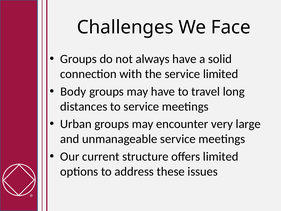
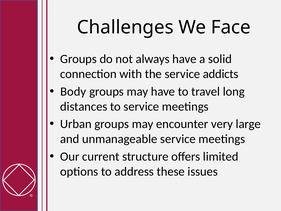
service limited: limited -> addicts
